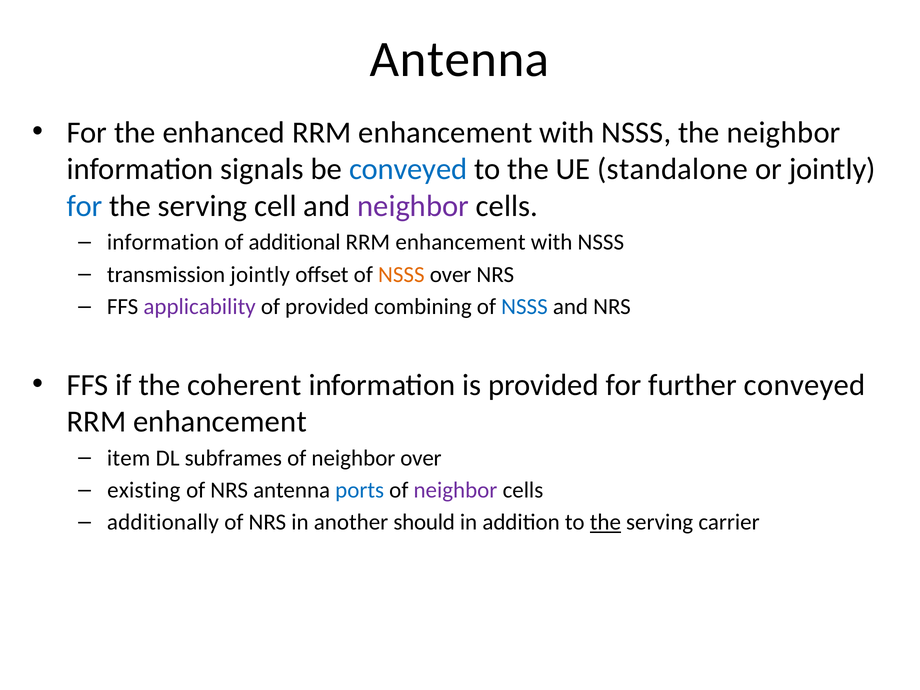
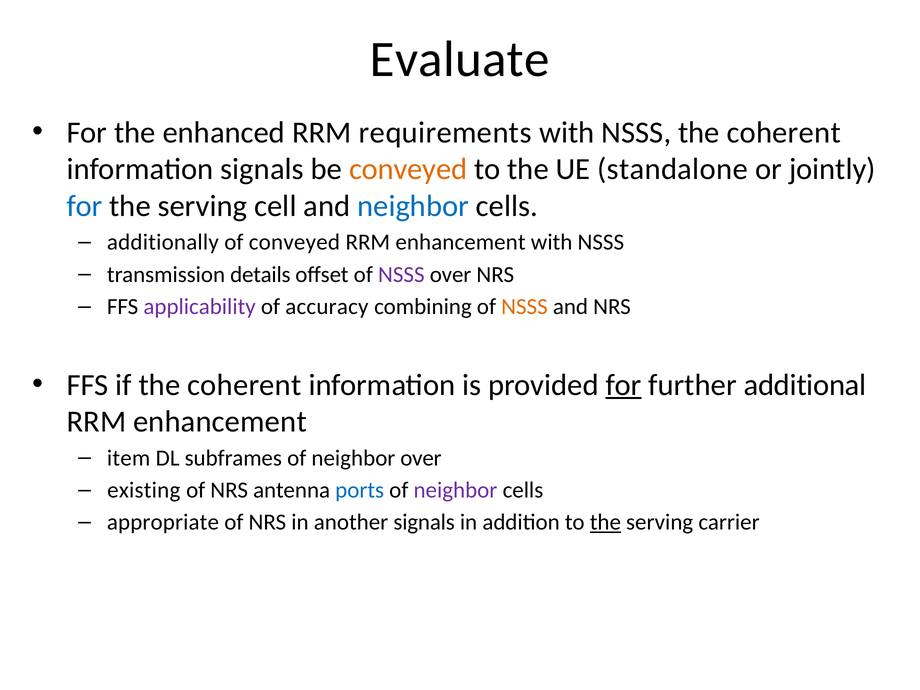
Antenna at (460, 60): Antenna -> Evaluate
enhanced RRM enhancement: enhancement -> requirements
NSSS the neighbor: neighbor -> coherent
conveyed at (408, 169) colour: blue -> orange
neighbor at (413, 206) colour: purple -> blue
information at (163, 242): information -> additionally
of additional: additional -> conveyed
transmission jointly: jointly -> details
NSSS at (401, 275) colour: orange -> purple
of provided: provided -> accuracy
NSSS at (524, 307) colour: blue -> orange
for at (624, 385) underline: none -> present
further conveyed: conveyed -> additional
additionally: additionally -> appropriate
another should: should -> signals
